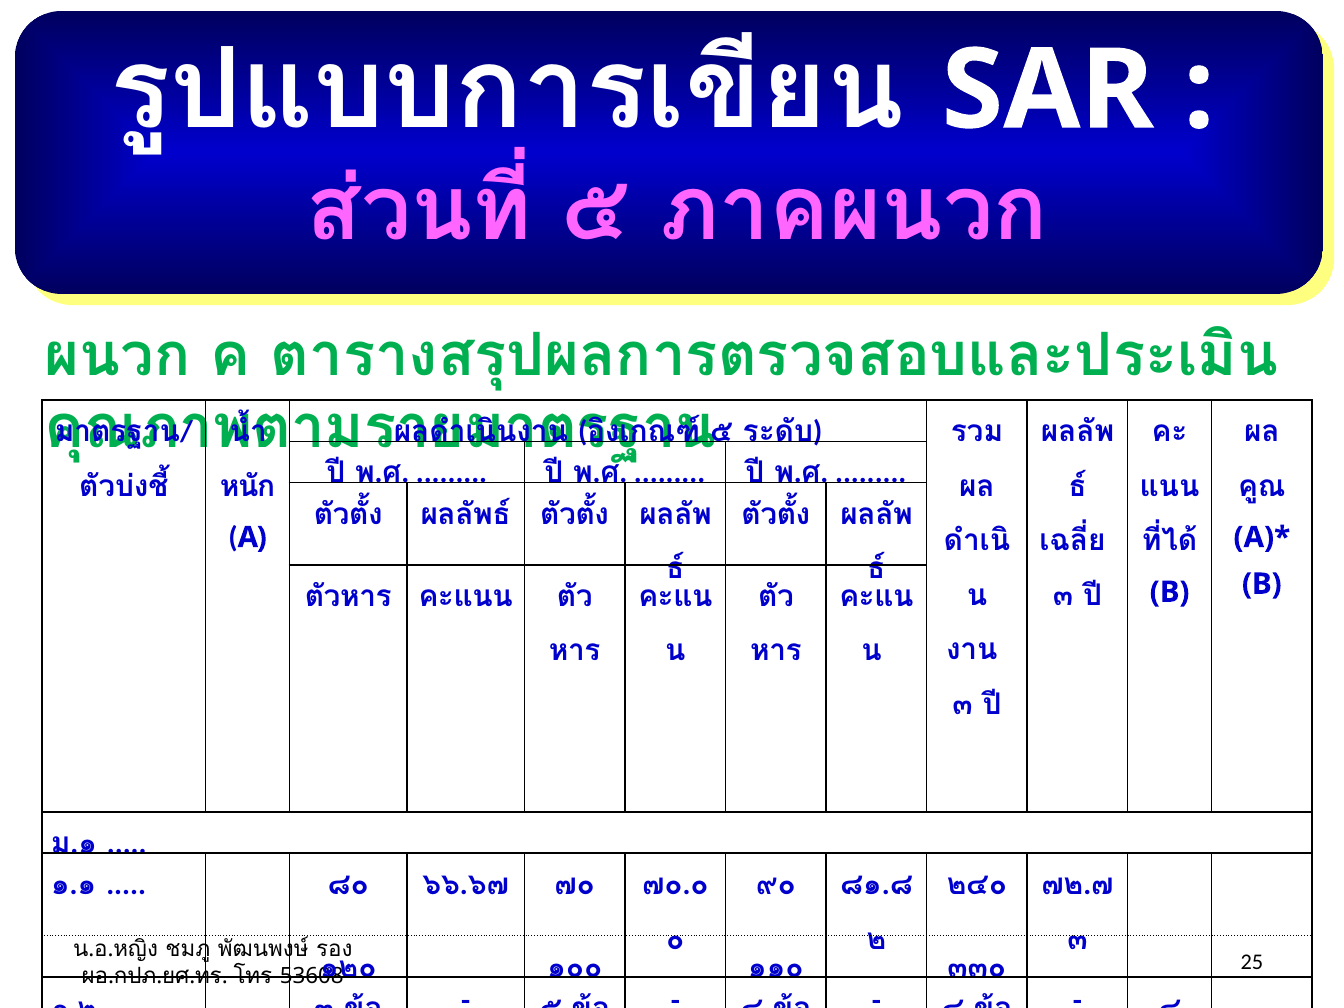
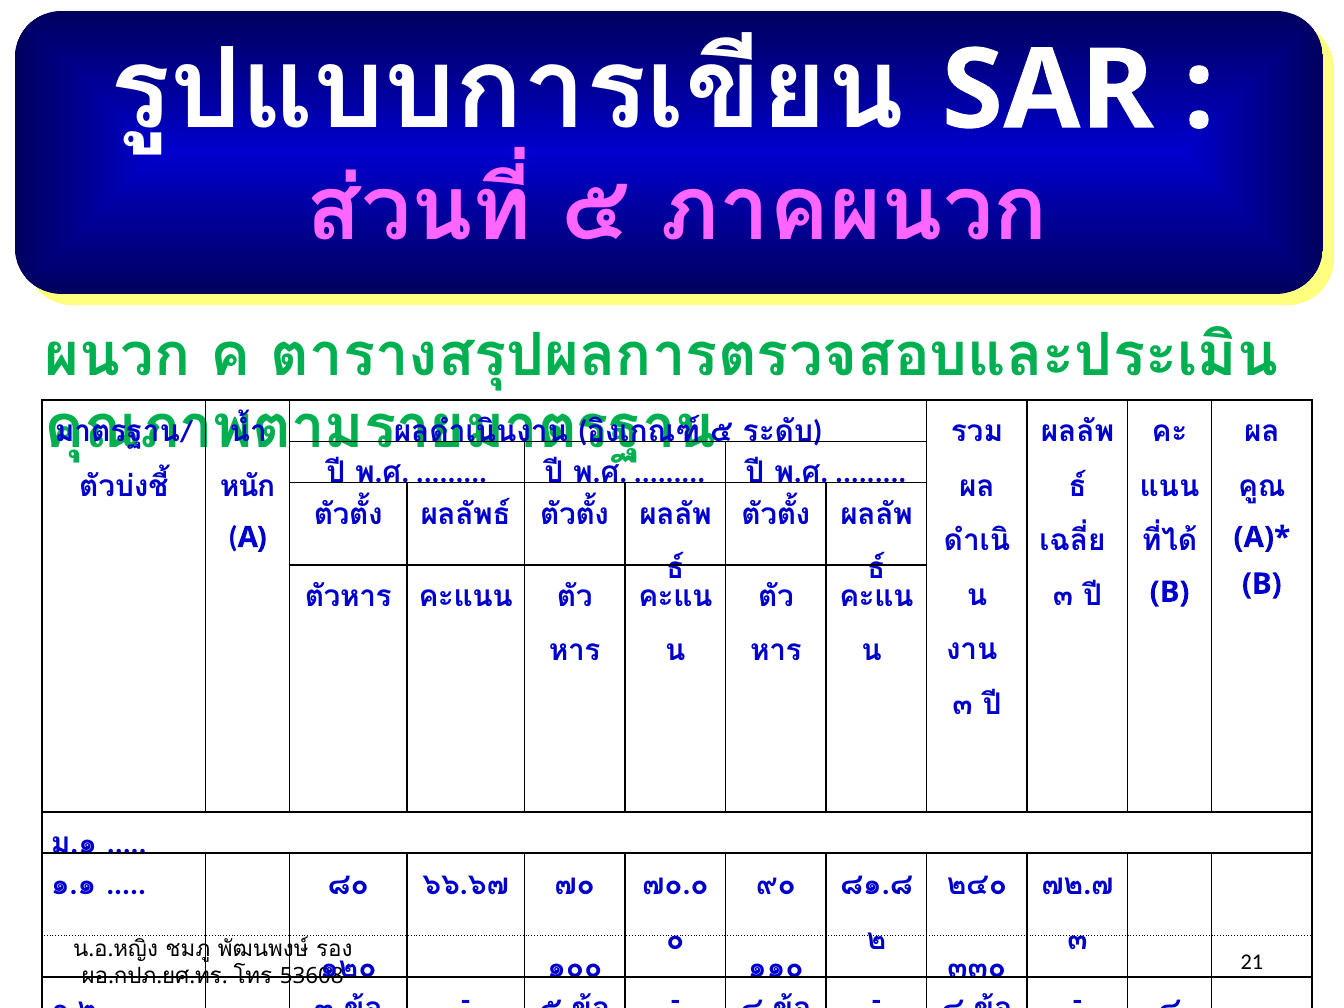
25: 25 -> 21
